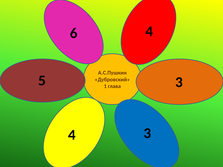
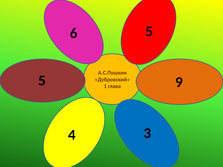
6 4: 4 -> 5
глава 3: 3 -> 9
